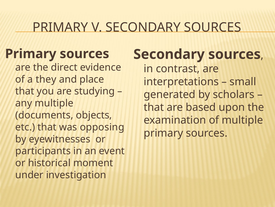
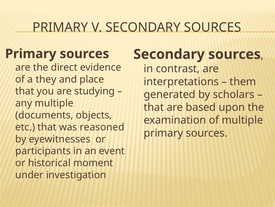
small: small -> them
opposing: opposing -> reasoned
